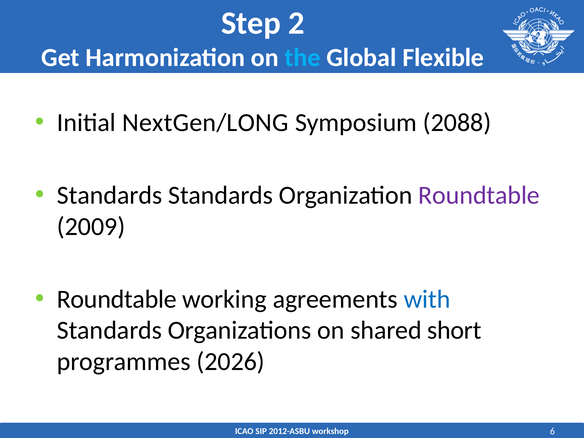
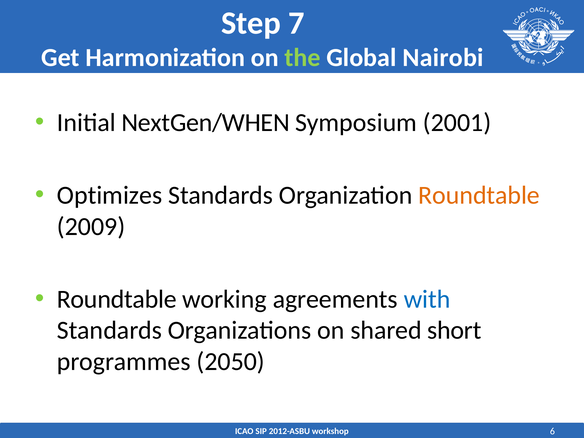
2: 2 -> 7
the colour: light blue -> light green
Flexible: Flexible -> Nairobi
NextGen/LONG: NextGen/LONG -> NextGen/WHEN
2088: 2088 -> 2001
Standards at (110, 195): Standards -> Optimizes
Roundtable at (479, 195) colour: purple -> orange
2026: 2026 -> 2050
